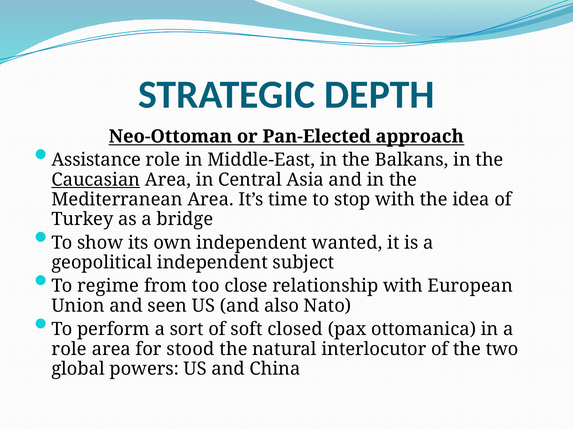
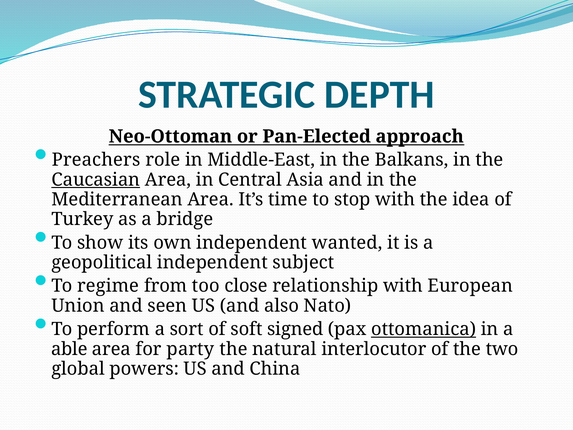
Assistance: Assistance -> Preachers
closed: closed -> signed
ottomanica underline: none -> present
role at (69, 349): role -> able
stood: stood -> party
